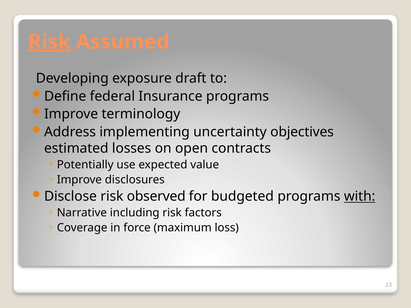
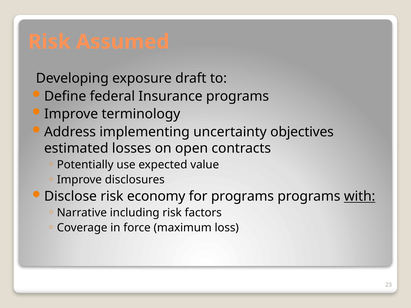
Risk at (49, 42) underline: present -> none
observed: observed -> economy
for budgeted: budgeted -> programs
